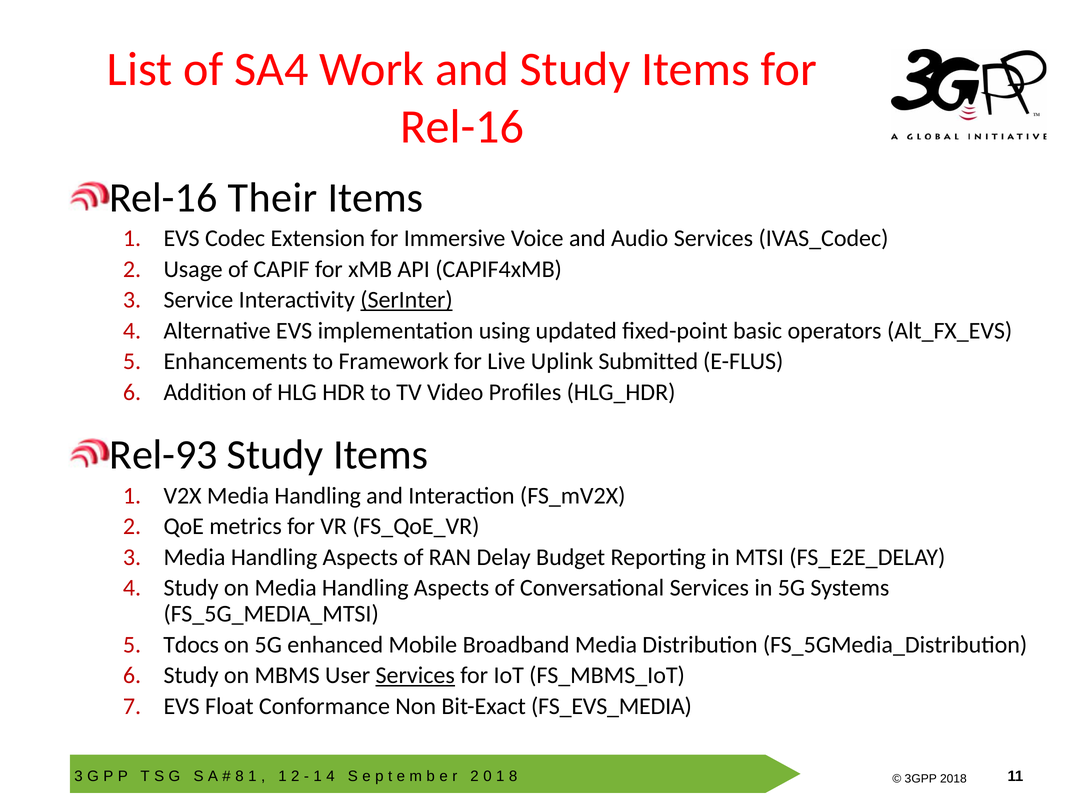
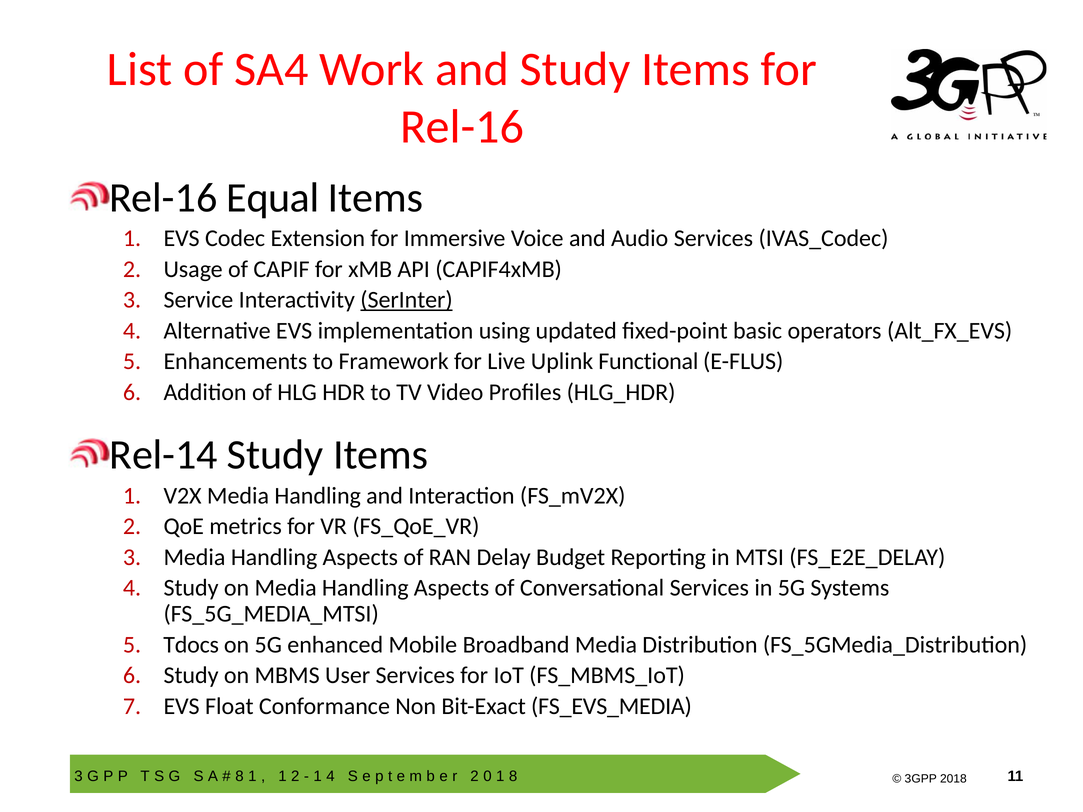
Their: Their -> Equal
Submitted: Submitted -> Functional
Rel-93: Rel-93 -> Rel-14
Services at (415, 676) underline: present -> none
